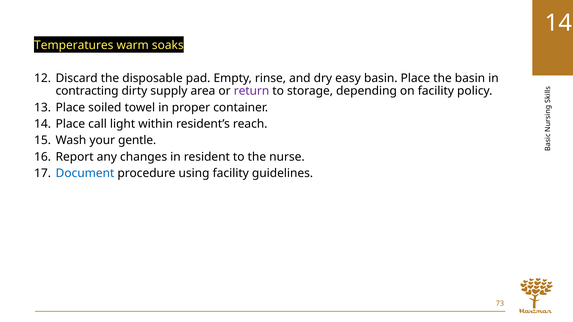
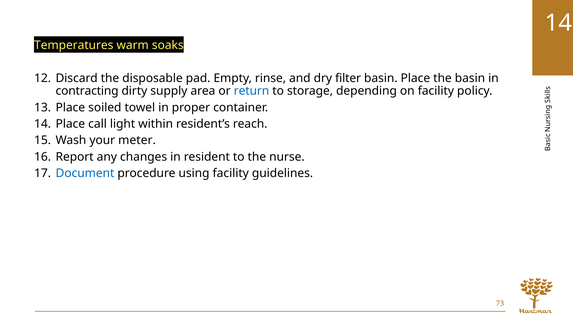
easy: easy -> filter
return colour: purple -> blue
gentle: gentle -> meter
